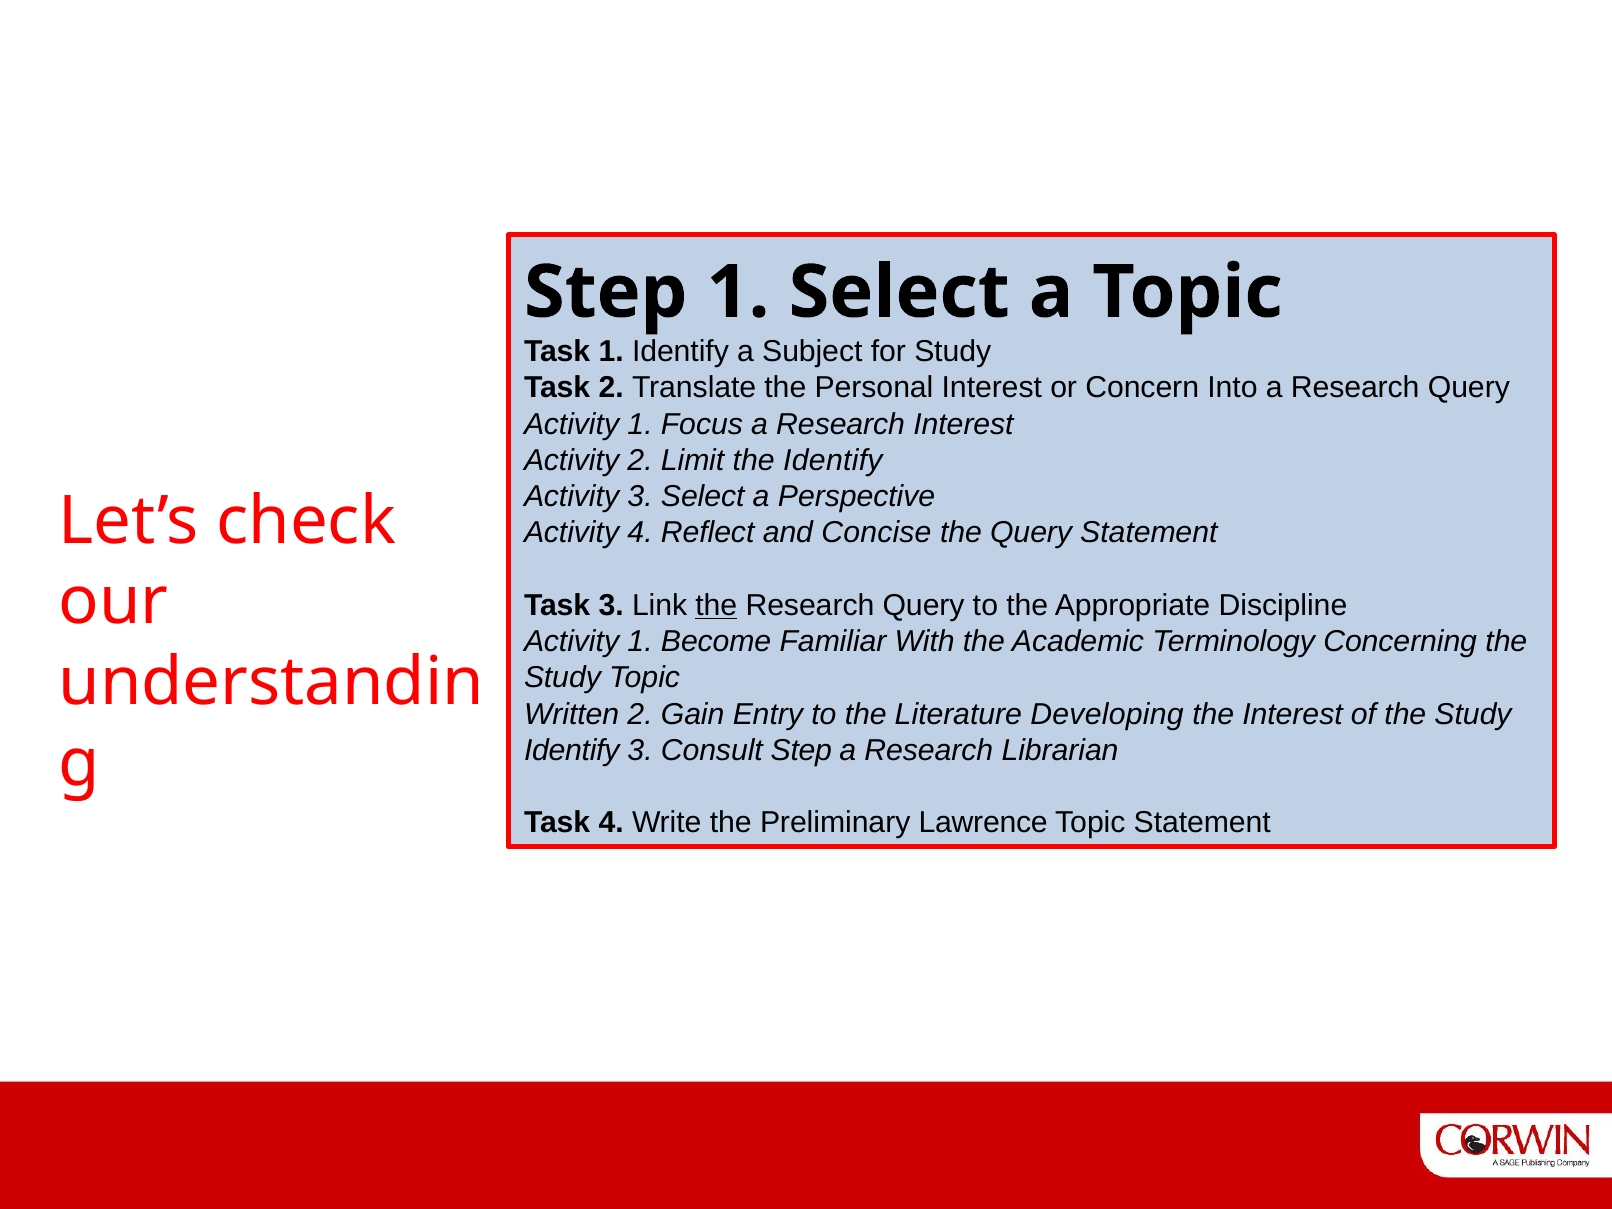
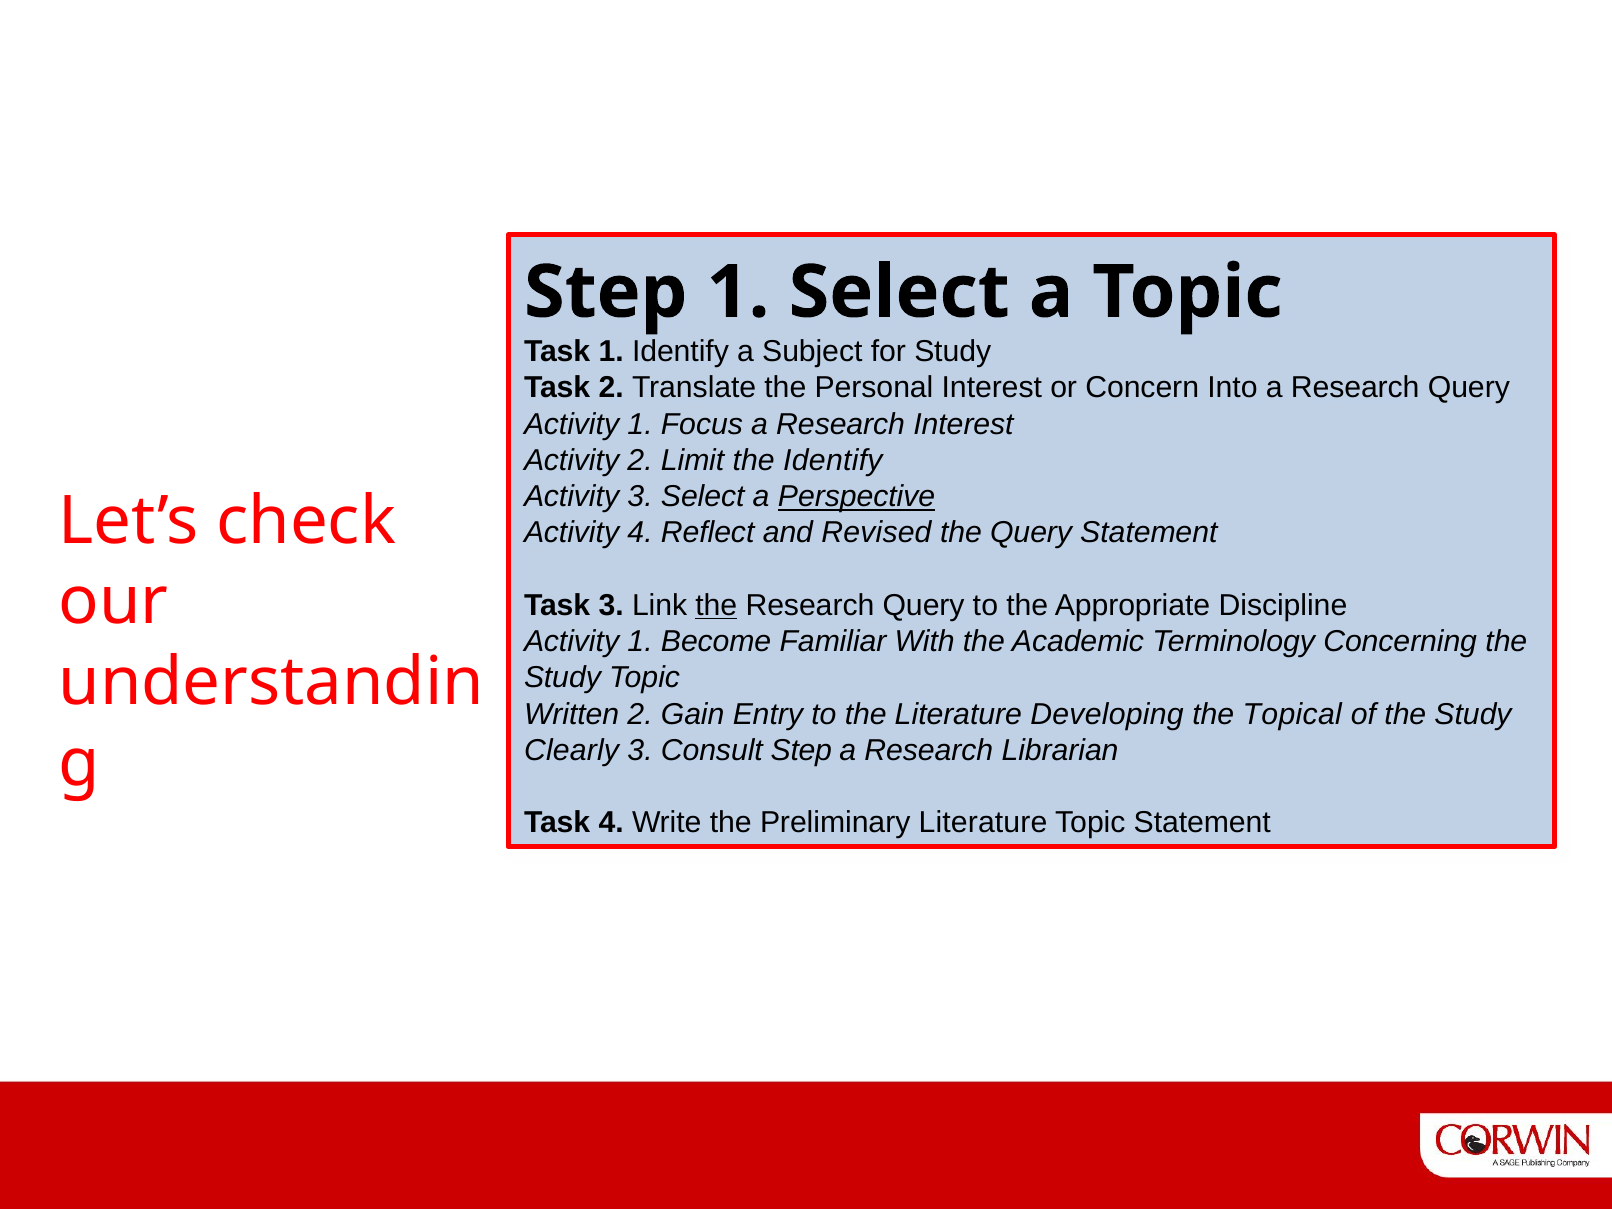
Perspective underline: none -> present
Concise: Concise -> Revised
the Interest: Interest -> Topical
Identify at (572, 750): Identify -> Clearly
Preliminary Lawrence: Lawrence -> Literature
